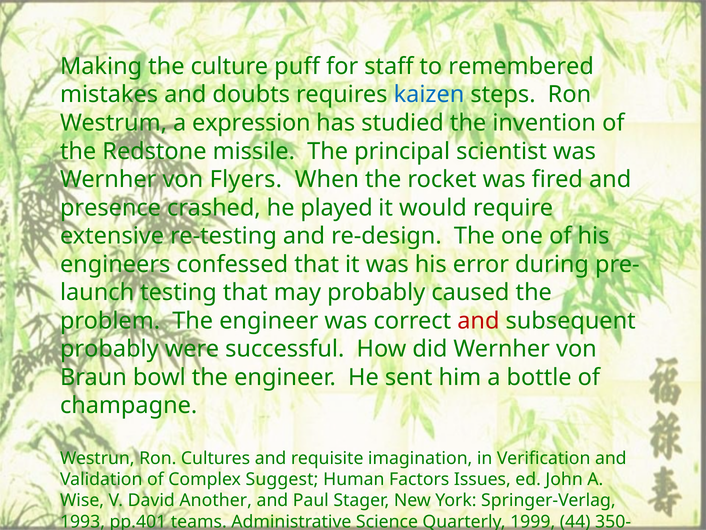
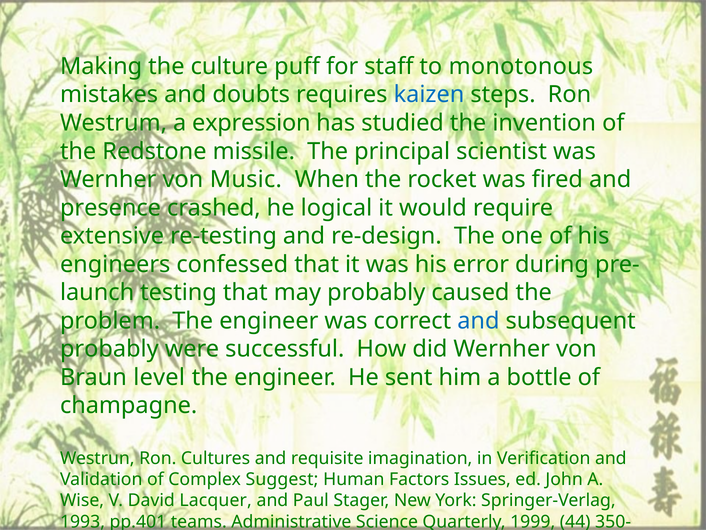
remembered: remembered -> monotonous
Flyers: Flyers -> Music
played: played -> logical
and at (478, 321) colour: red -> blue
bowl: bowl -> level
Another: Another -> Lacquer
